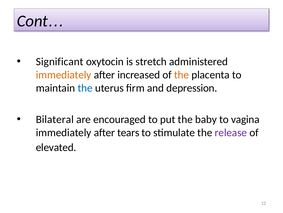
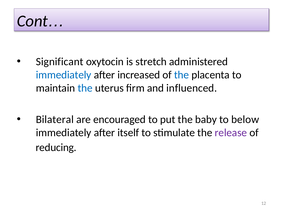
immediately at (64, 75) colour: orange -> blue
the at (182, 75) colour: orange -> blue
depression: depression -> influenced
vagina: vagina -> below
tears: tears -> itself
elevated: elevated -> reducing
